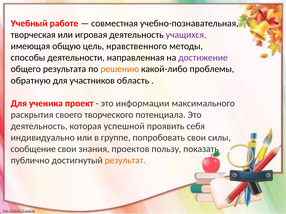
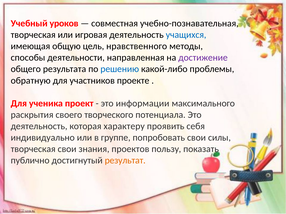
работе: работе -> уроков
учащихся colour: purple -> blue
решению colour: orange -> blue
область: область -> проекте
успешной: успешной -> характеру
сообщение at (33, 149): сообщение -> творческая
